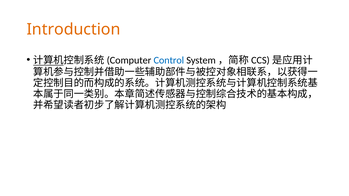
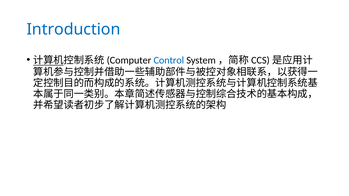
Introduction colour: orange -> blue
